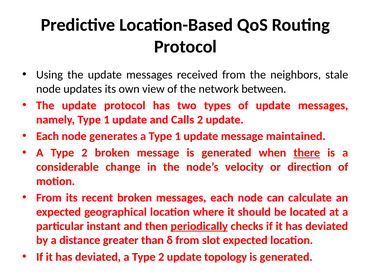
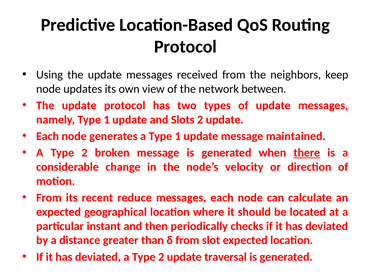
stale: stale -> keep
Calls: Calls -> Slots
recent broken: broken -> reduce
periodically underline: present -> none
topology: topology -> traversal
